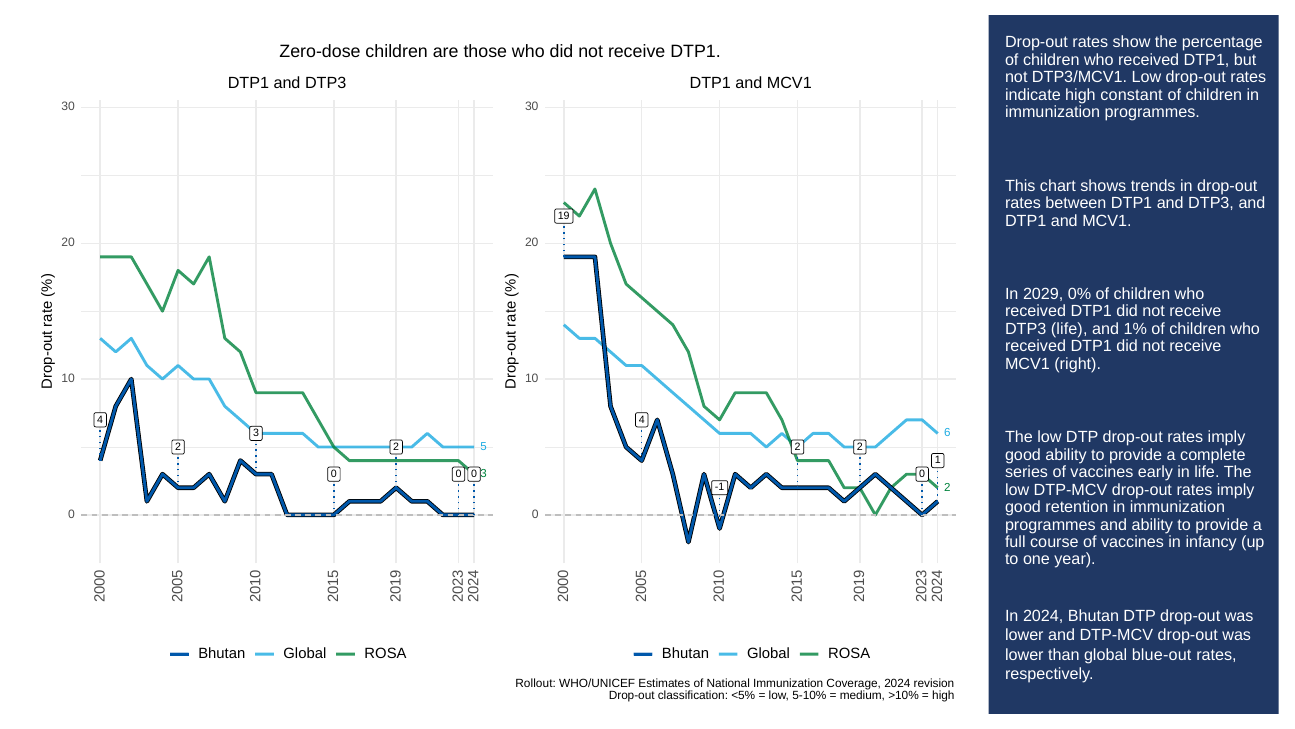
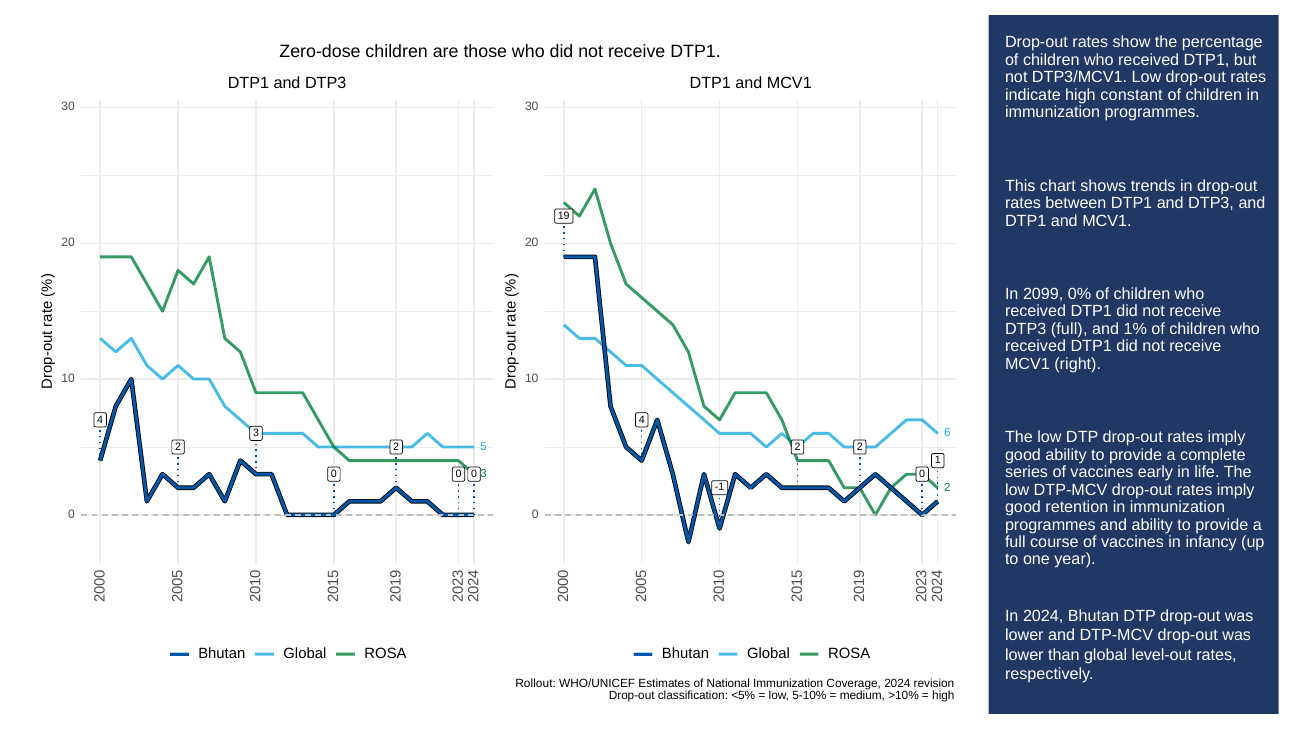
2029: 2029 -> 2099
DTP3 life: life -> full
blue-out: blue-out -> level-out
